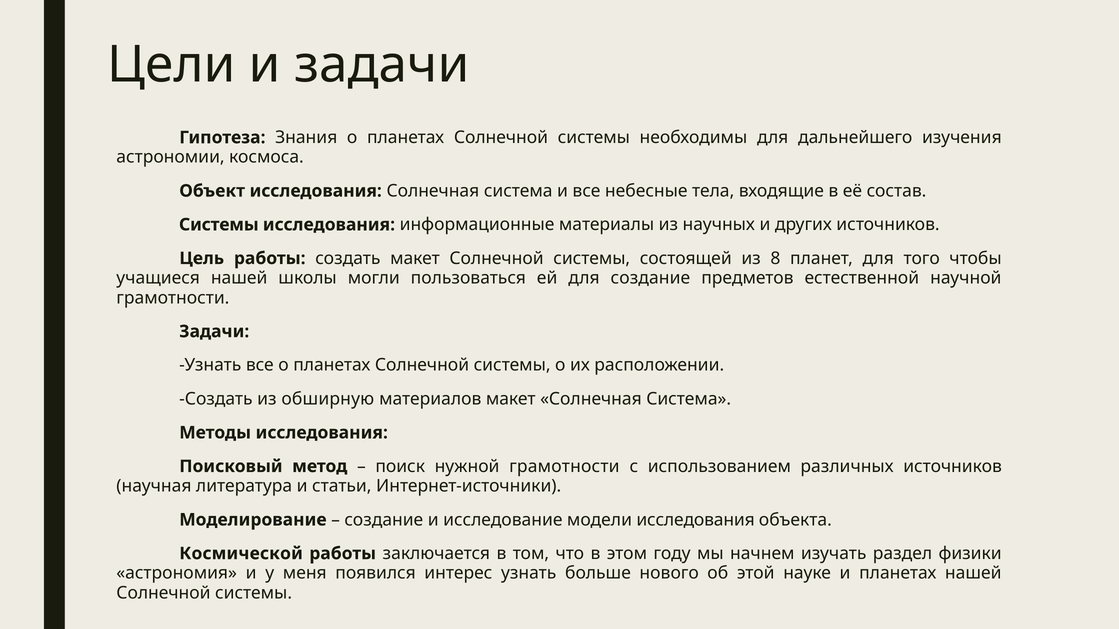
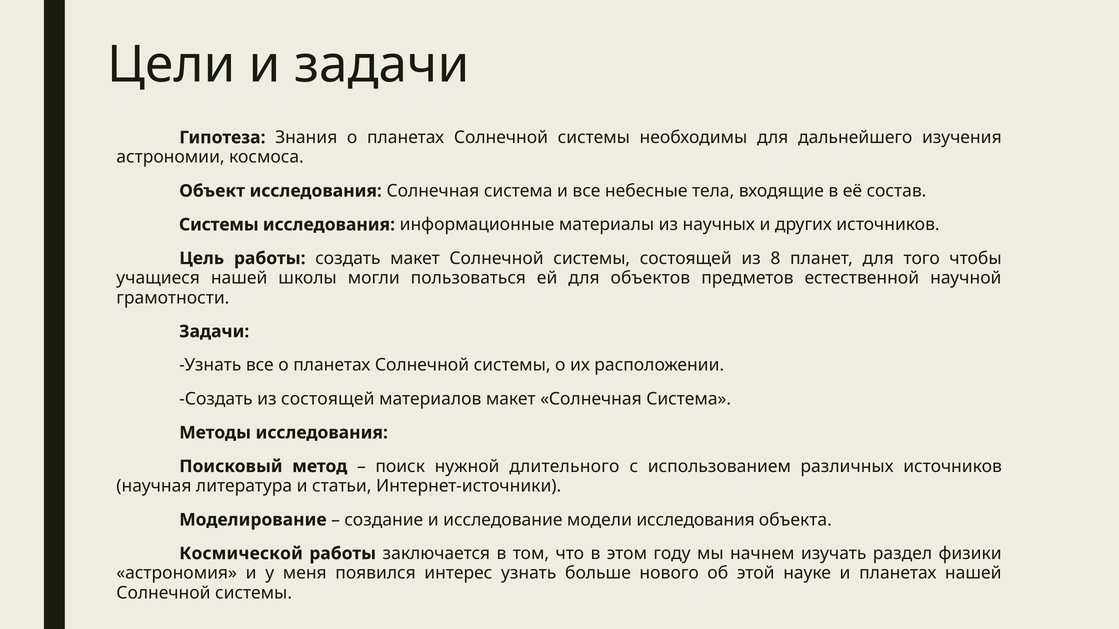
для создание: создание -> объектов
из обширную: обширную -> состоящей
нужной грамотности: грамотности -> длительного
